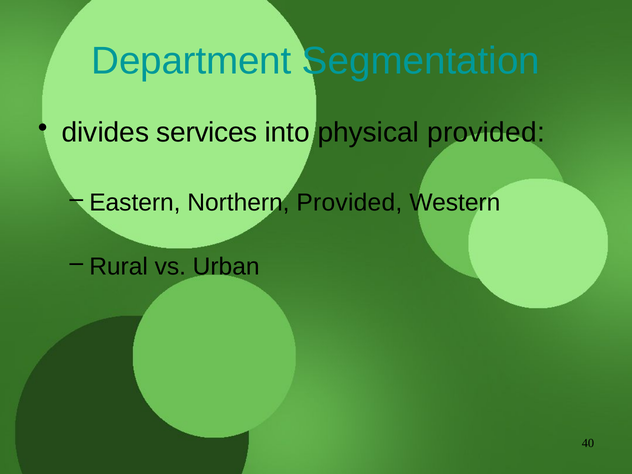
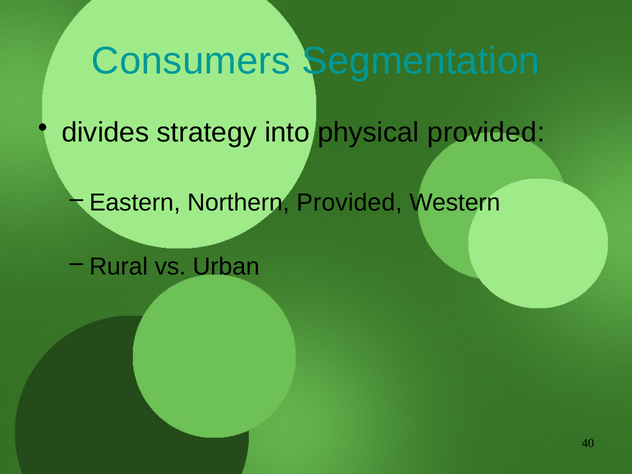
Department: Department -> Consumers
services: services -> strategy
